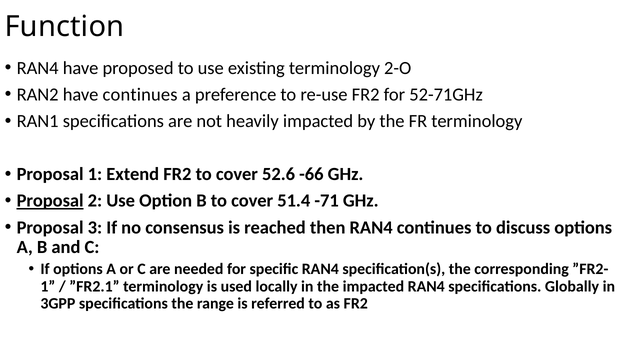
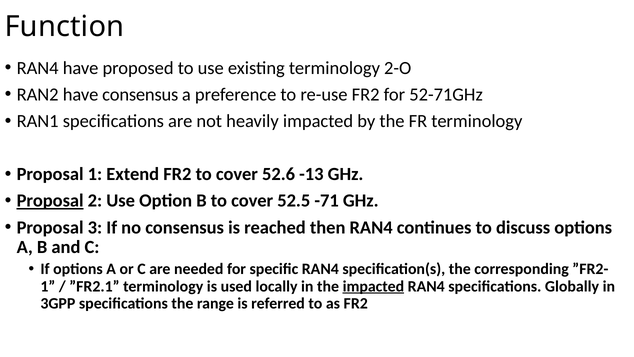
have continues: continues -> consensus
-66: -66 -> -13
51.4: 51.4 -> 52.5
impacted at (373, 286) underline: none -> present
